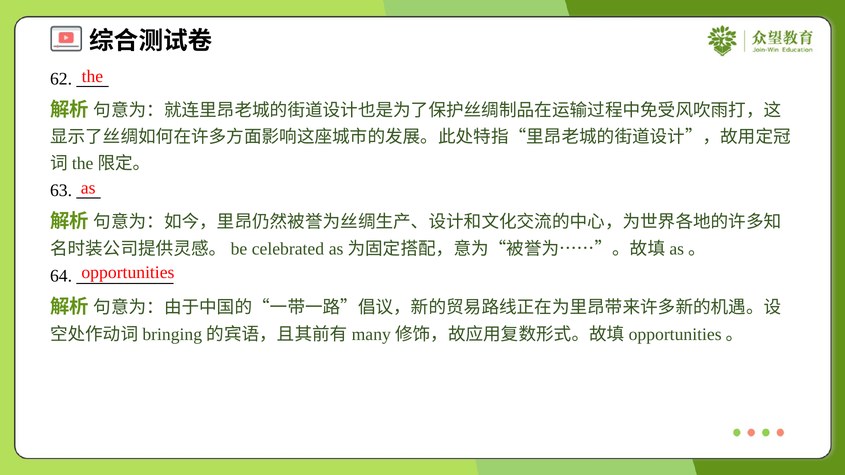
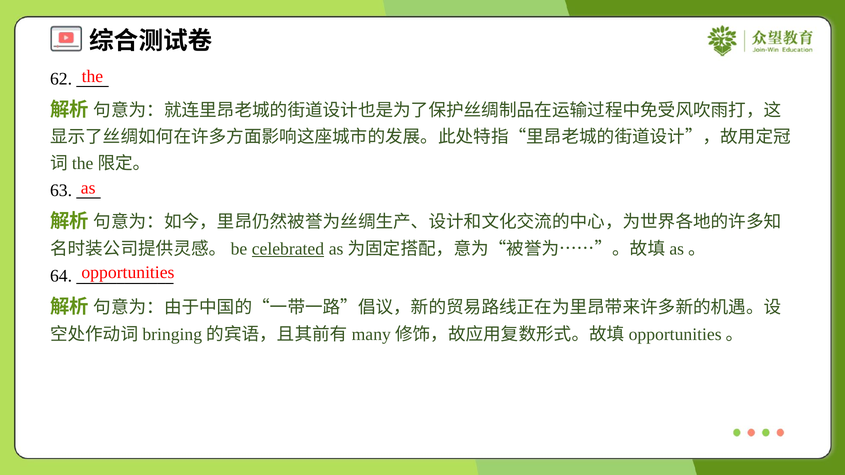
celebrated underline: none -> present
